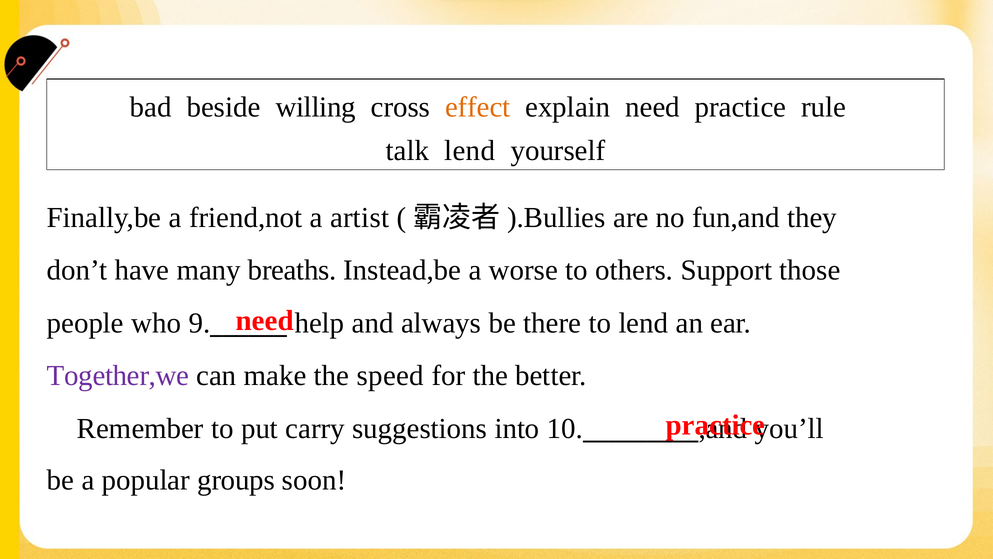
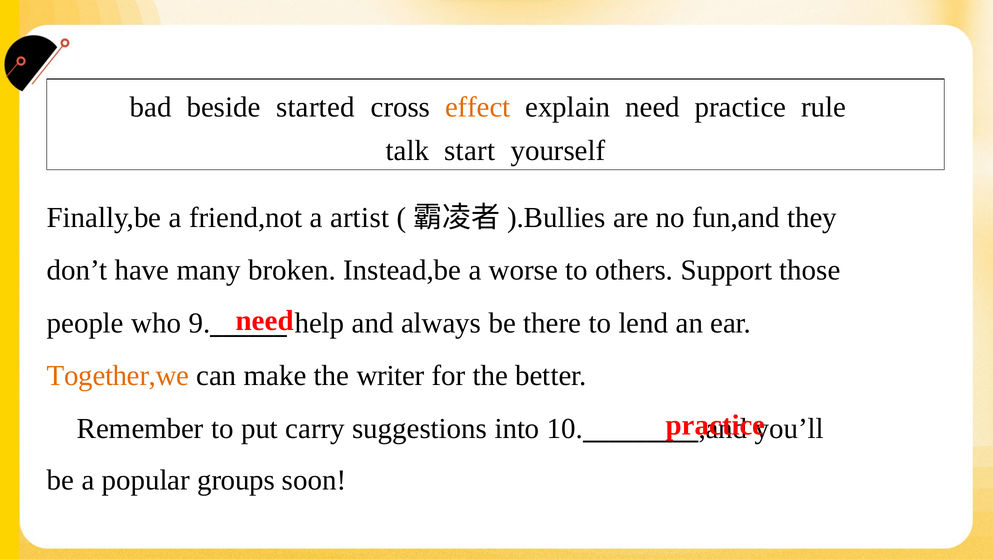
willing: willing -> started
talk lend: lend -> start
breaths: breaths -> broken
Together,we colour: purple -> orange
speed: speed -> writer
